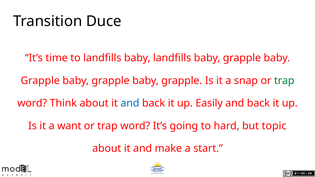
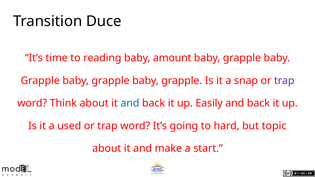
to landfills: landfills -> reading
baby landfills: landfills -> amount
trap at (284, 81) colour: green -> purple
want: want -> used
